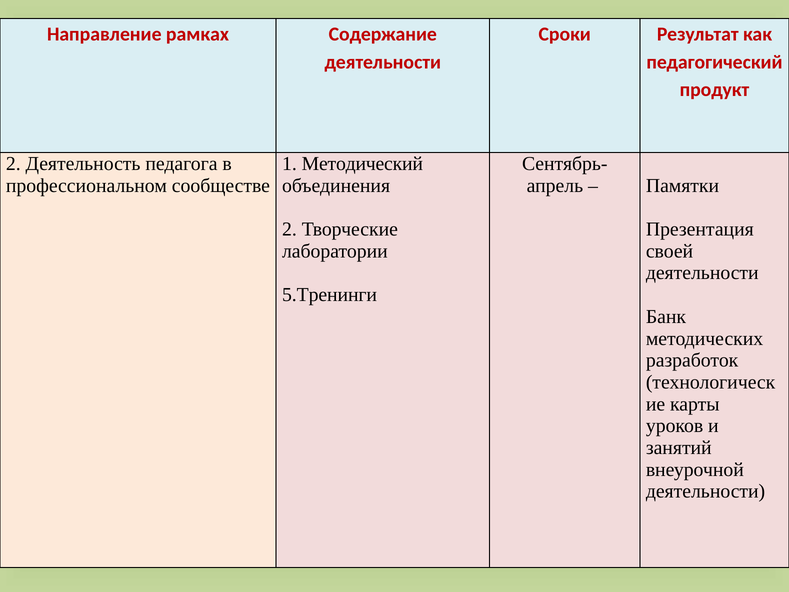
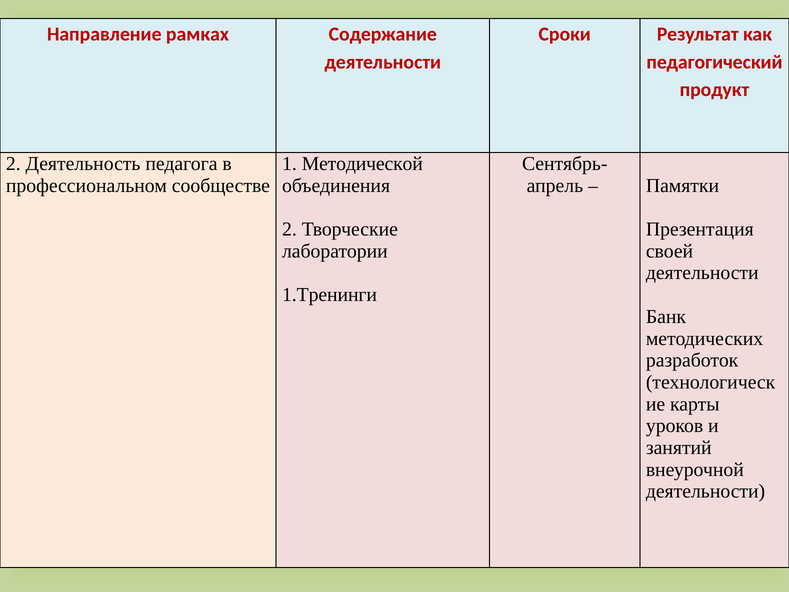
Методический: Методический -> Методической
5.Тренинги: 5.Тренинги -> 1.Тренинги
